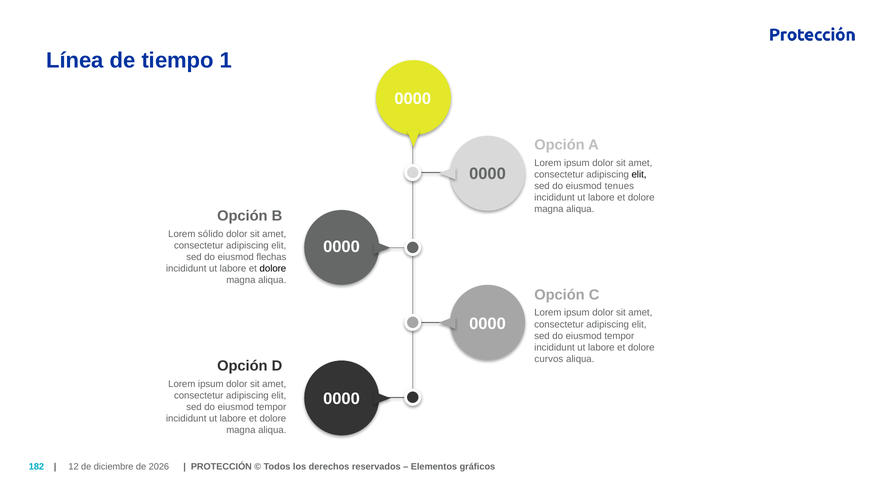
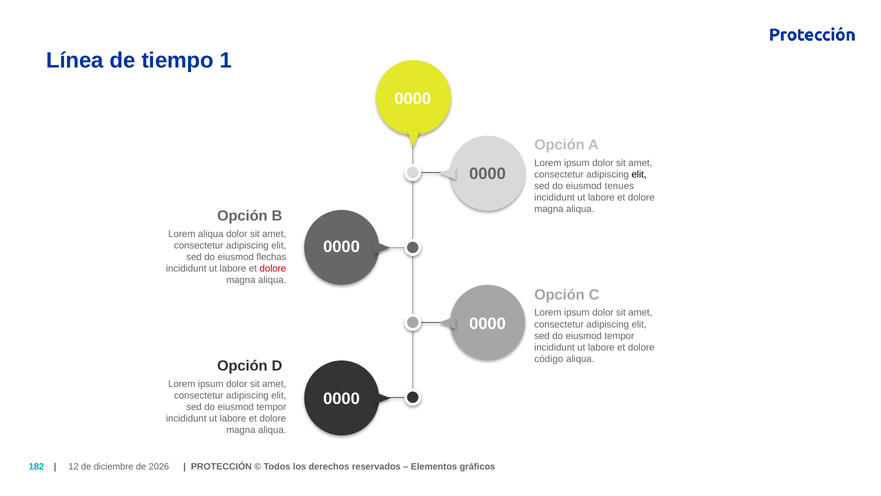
Lorem sólido: sólido -> aliqua
dolore at (273, 269) colour: black -> red
curvos: curvos -> código
